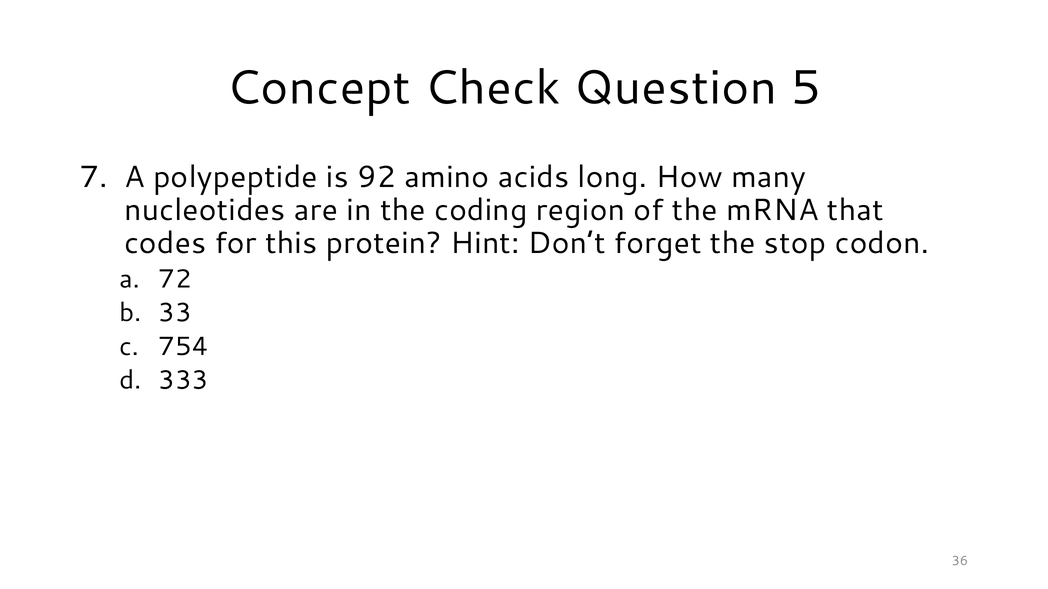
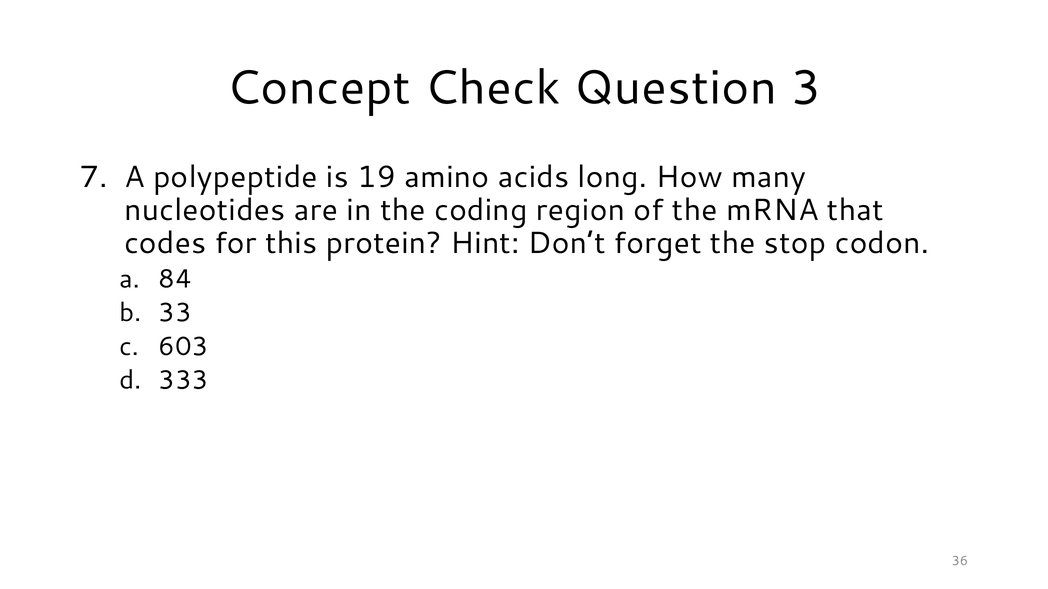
5: 5 -> 3
92: 92 -> 19
72: 72 -> 84
754: 754 -> 603
